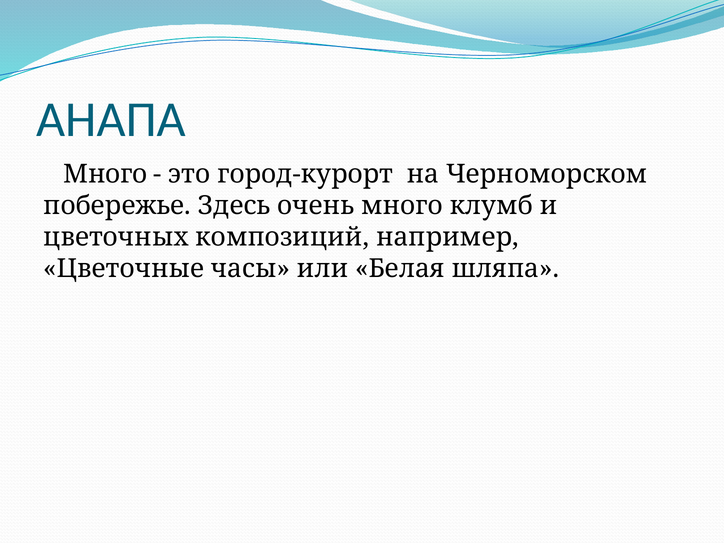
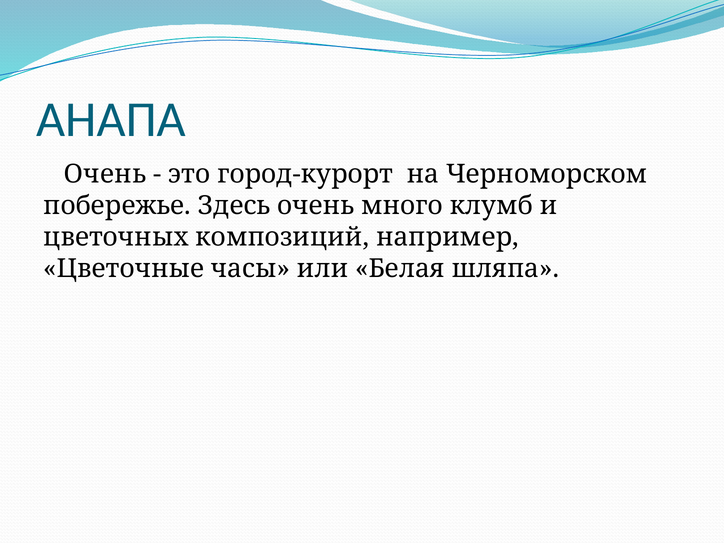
Много at (105, 174): Много -> Очень
